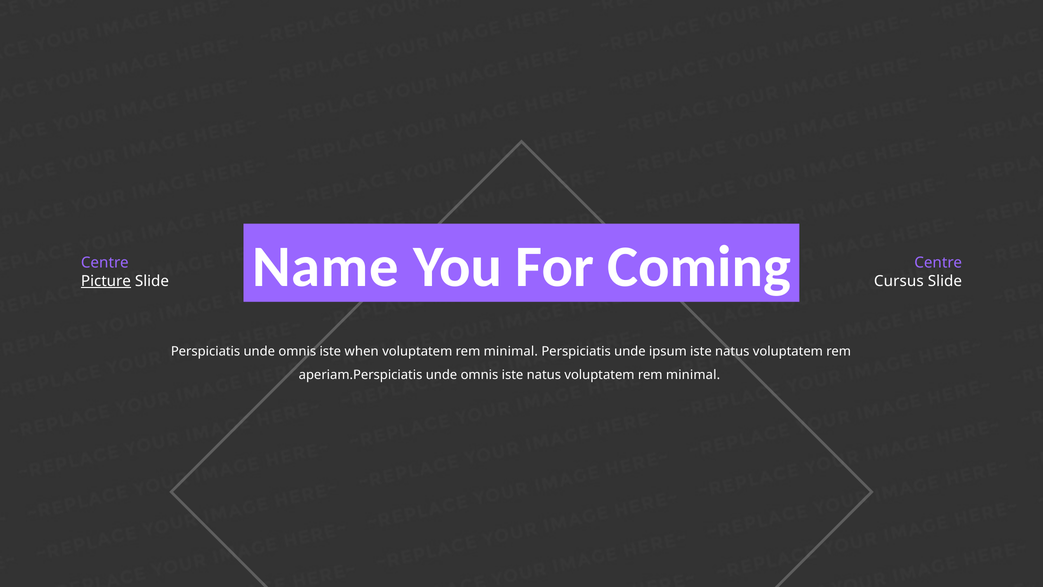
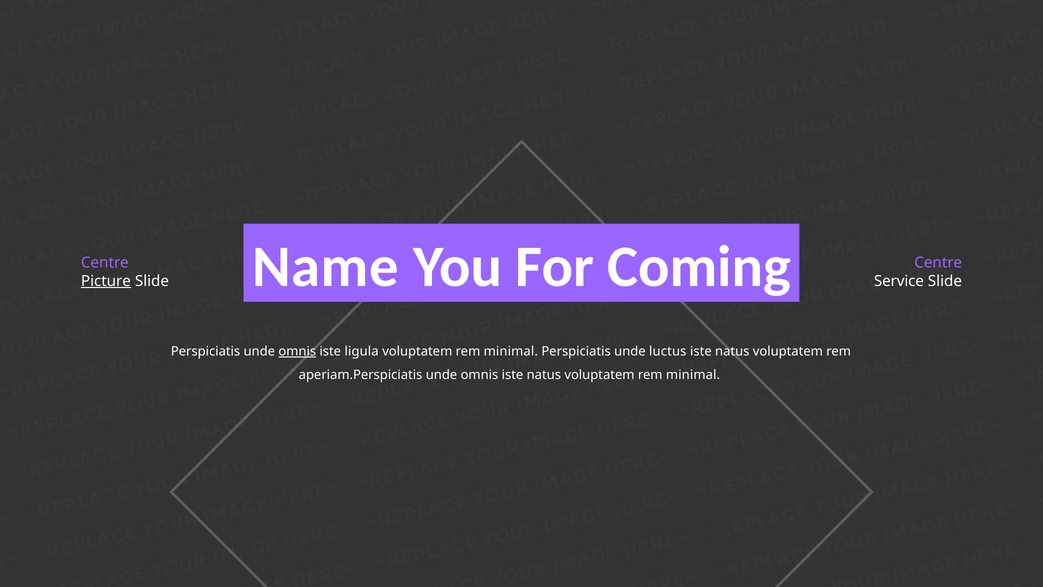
Cursus: Cursus -> Service
omnis at (297, 351) underline: none -> present
when: when -> ligula
ipsum: ipsum -> luctus
